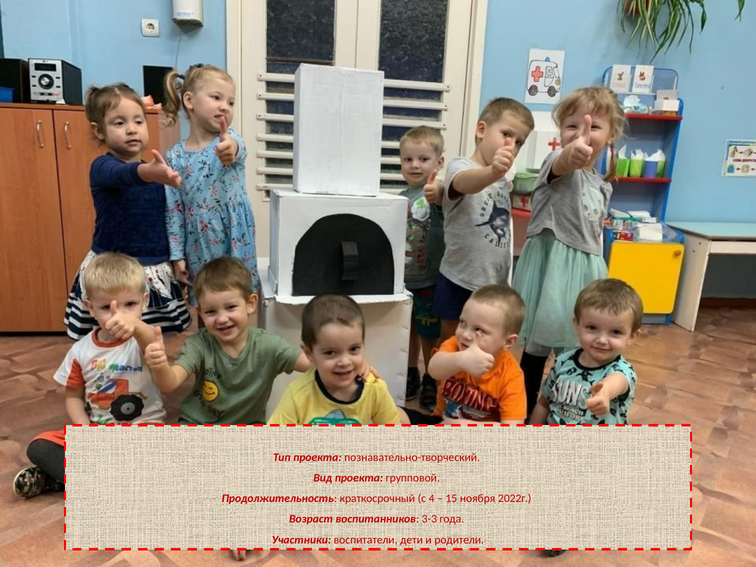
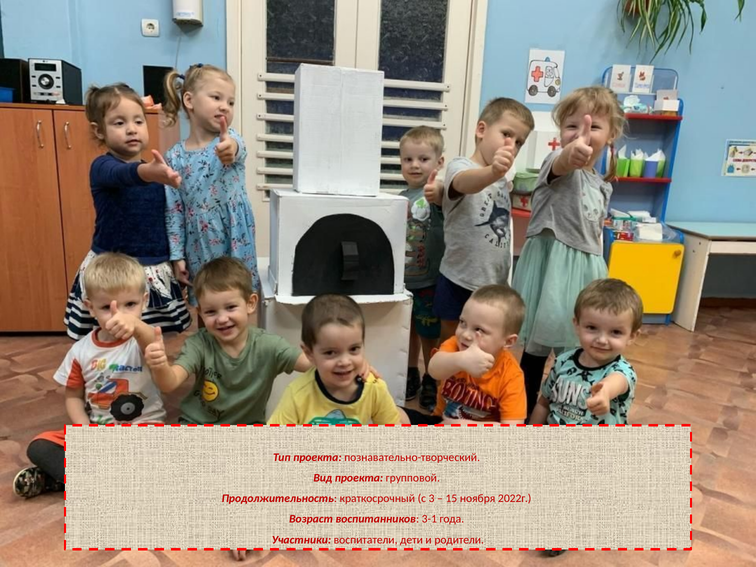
4: 4 -> 3
3-3: 3-3 -> 3-1
